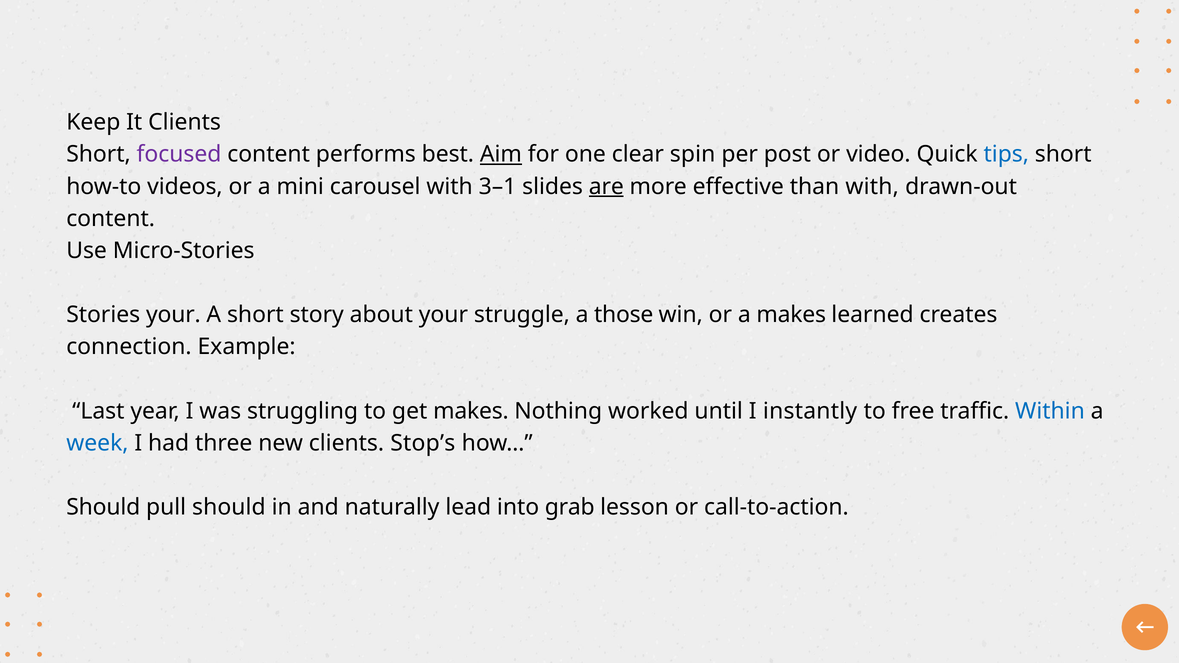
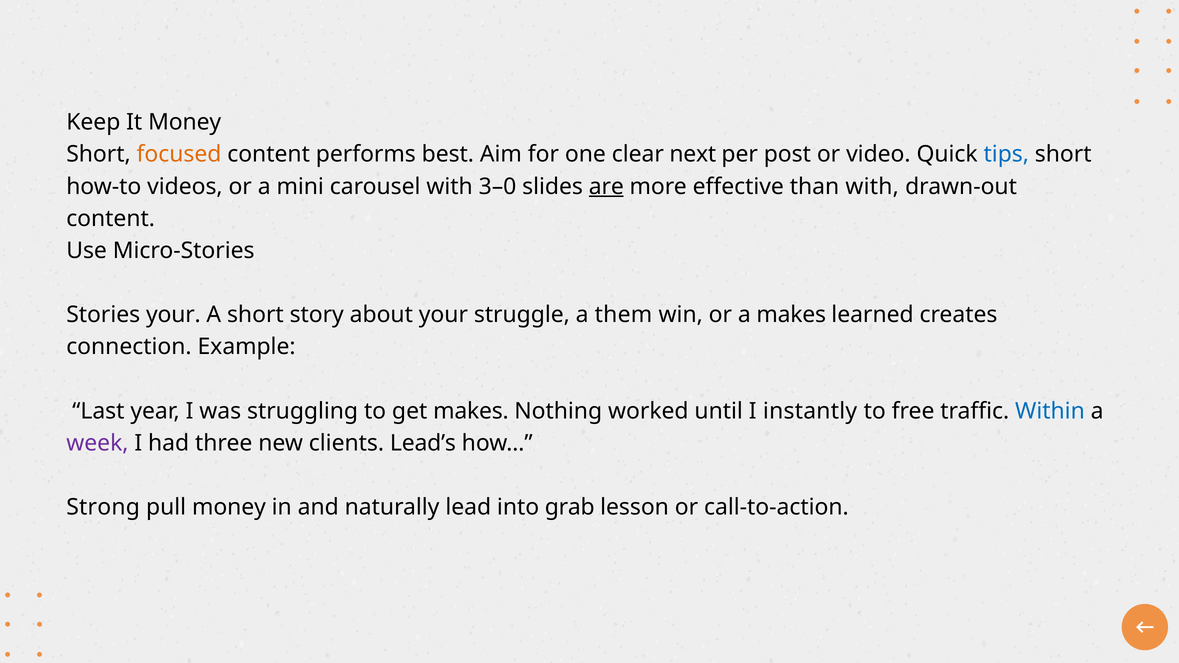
It Clients: Clients -> Money
focused colour: purple -> orange
Aim underline: present -> none
spin: spin -> next
3–1: 3–1 -> 3–0
those: those -> them
week colour: blue -> purple
Stop’s: Stop’s -> Lead’s
Should at (103, 507): Should -> Strong
pull should: should -> money
